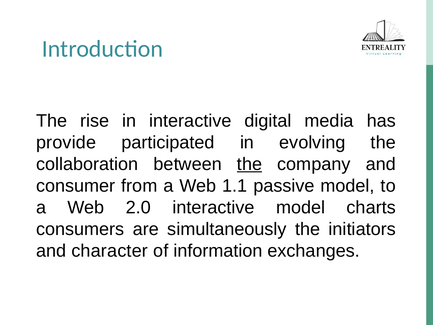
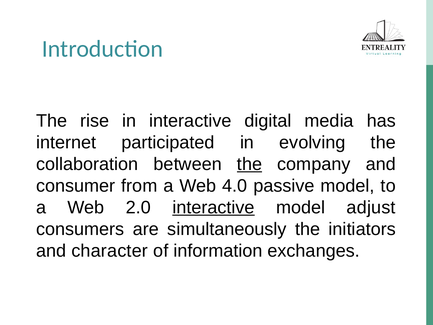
provide: provide -> internet
1.1: 1.1 -> 4.0
interactive at (213, 207) underline: none -> present
charts: charts -> adjust
